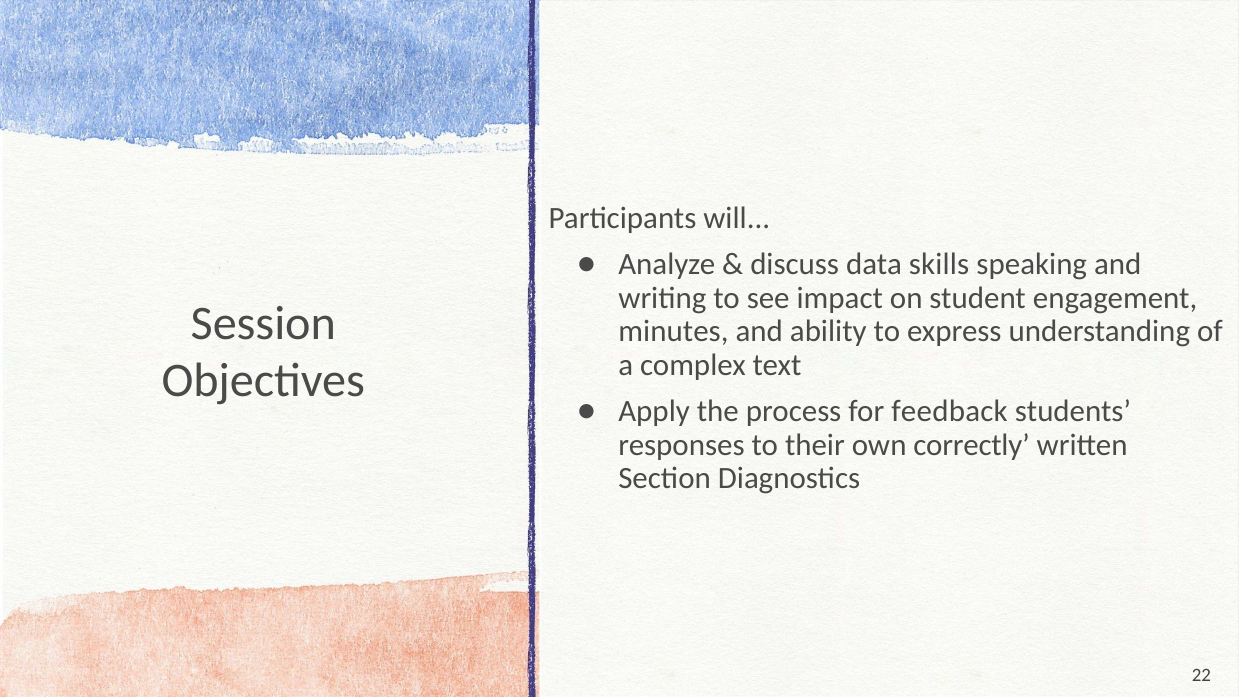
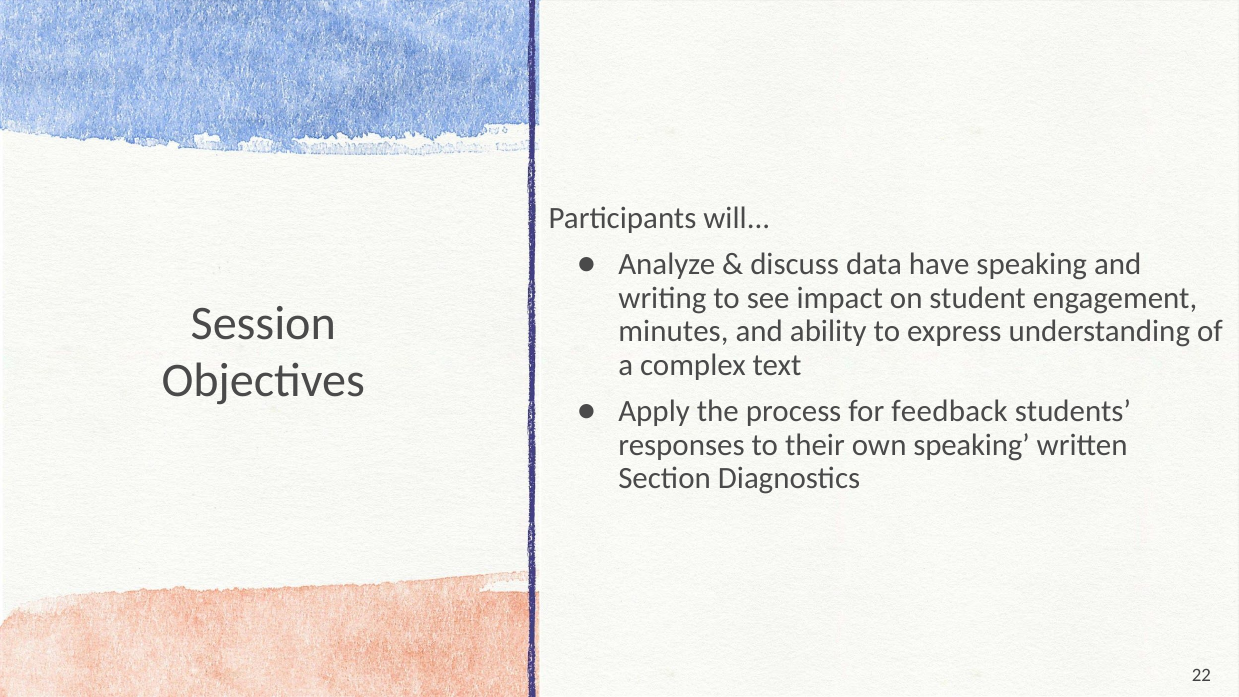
skills: skills -> have
own correctly: correctly -> speaking
